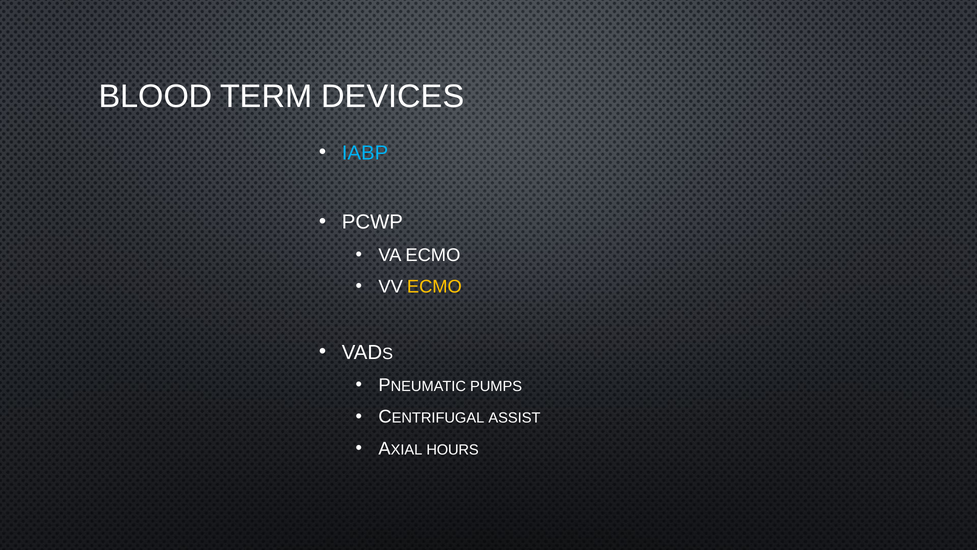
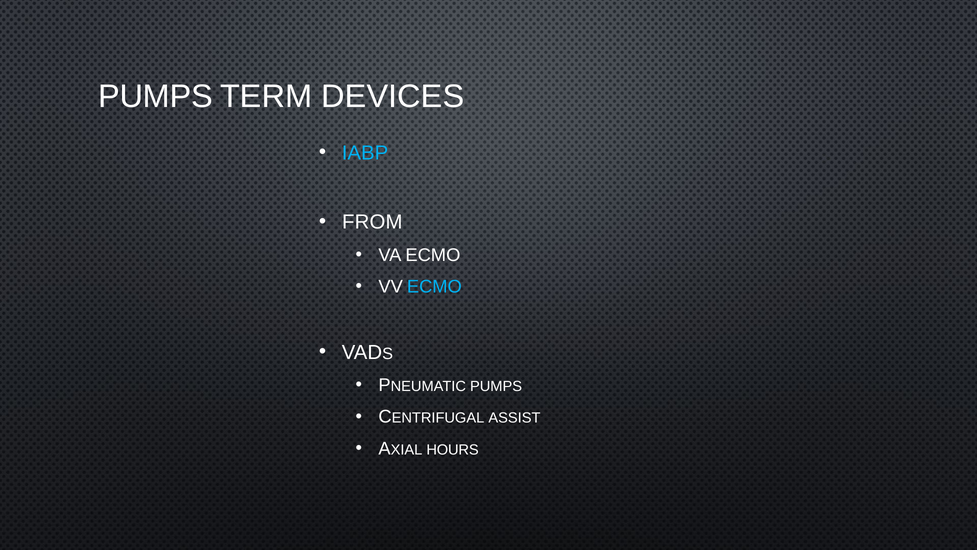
BLOOD at (156, 96): BLOOD -> PUMPS
PCWP: PCWP -> FROM
ECMO at (434, 287) colour: yellow -> light blue
